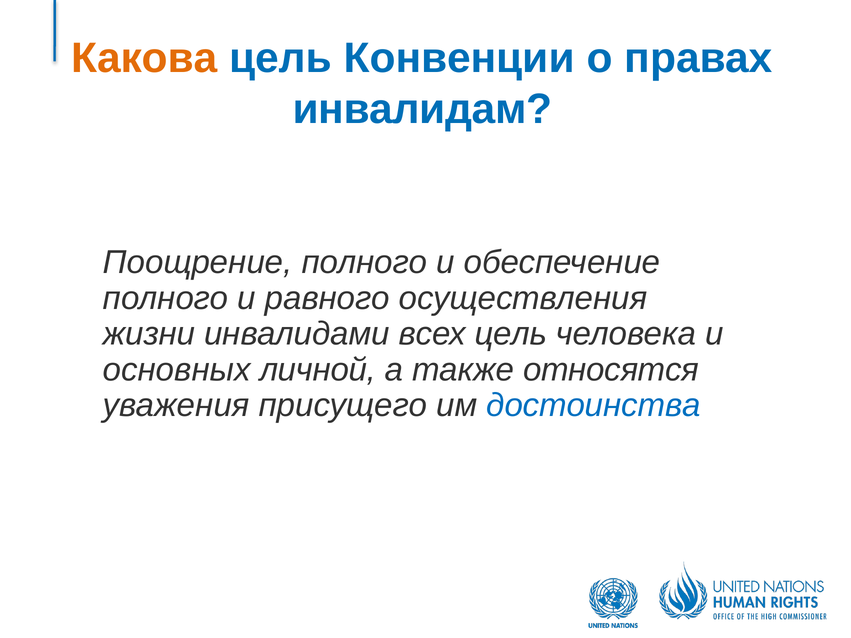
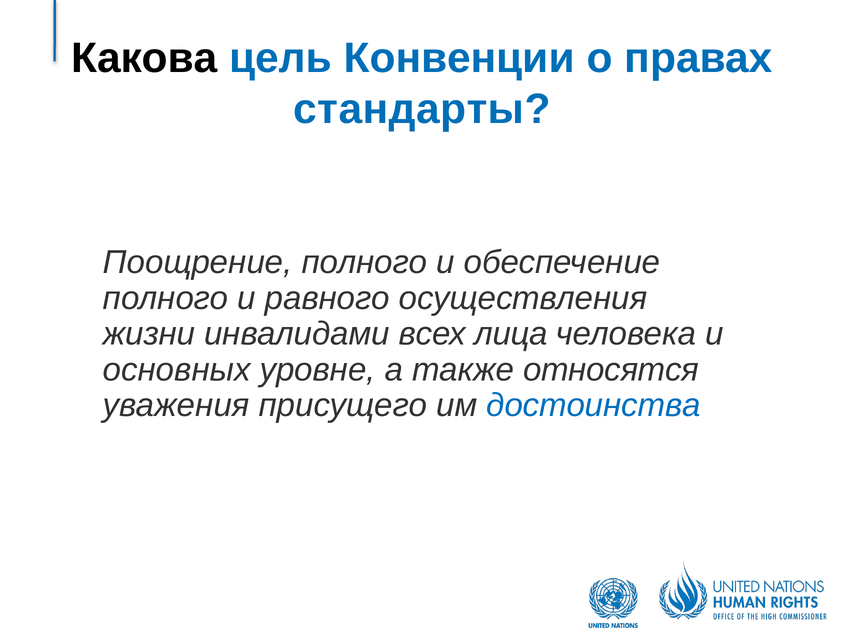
Какова colour: orange -> black
инвалидам: инвалидам -> стандарты
всех цель: цель -> лица
личной: личной -> уровне
